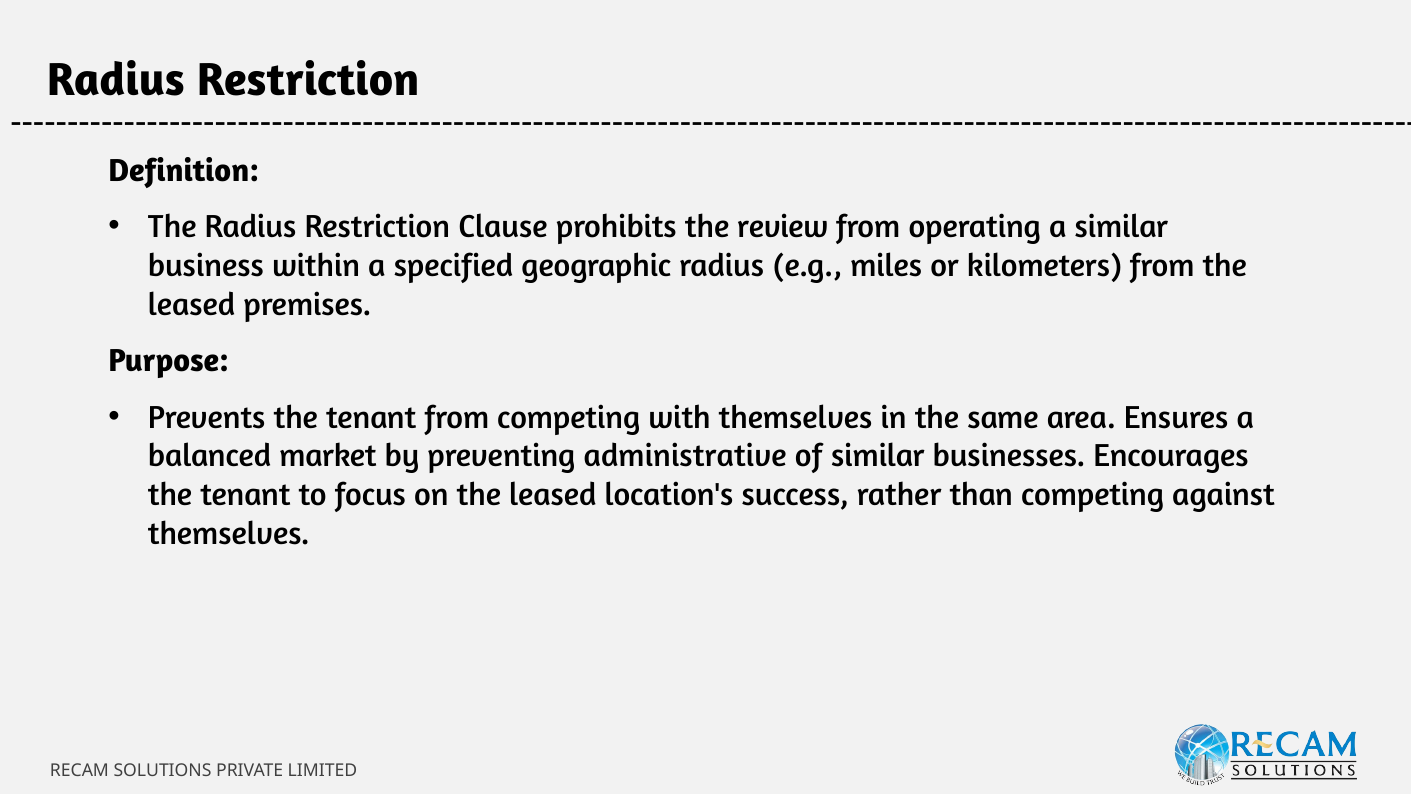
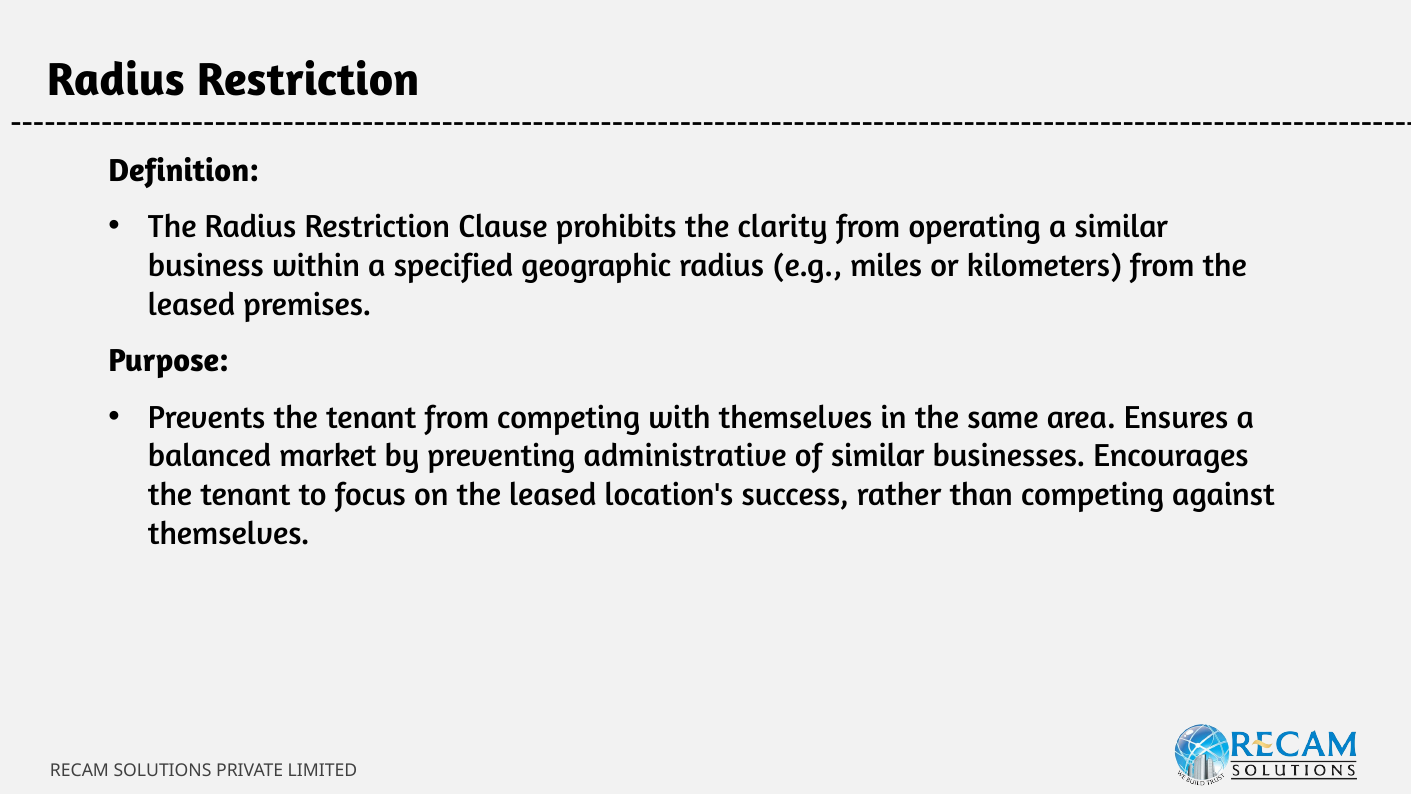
review: review -> clarity
